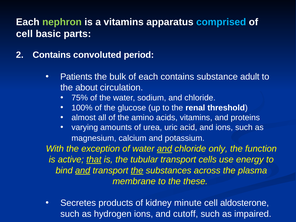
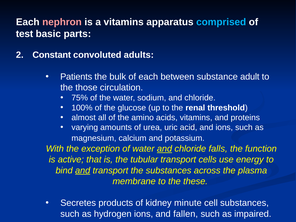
nephron colour: light green -> pink
cell at (24, 34): cell -> test
Contains at (52, 55): Contains -> Constant
period: period -> adults
each contains: contains -> between
about: about -> those
only: only -> falls
that underline: present -> none
the at (137, 170) underline: present -> none
cell aldosterone: aldosterone -> substances
cutoff: cutoff -> fallen
